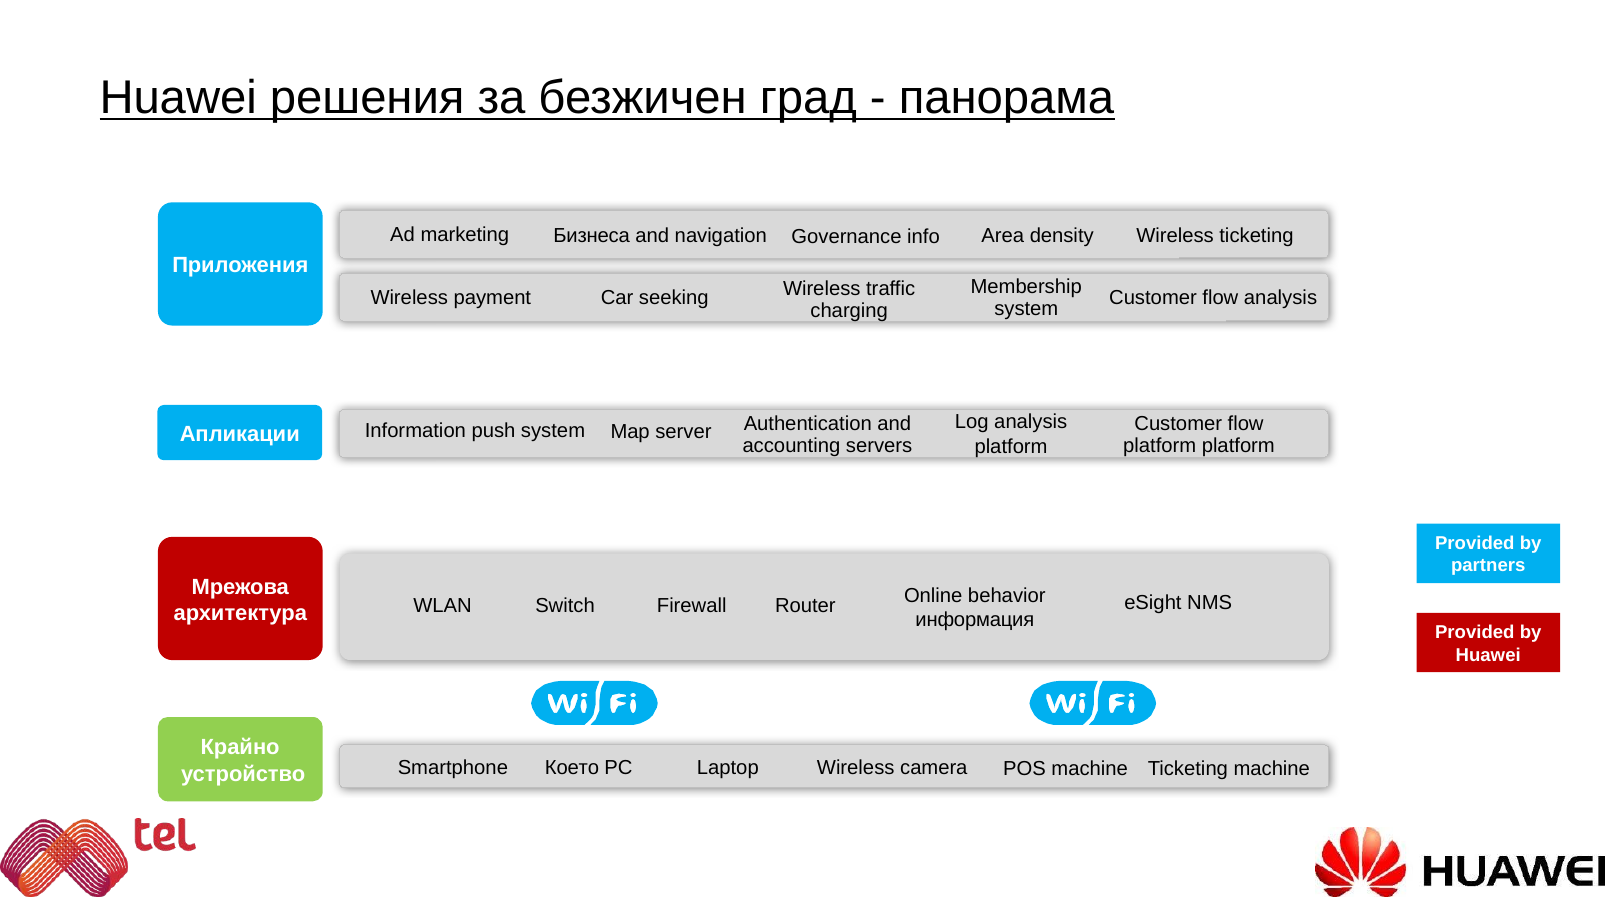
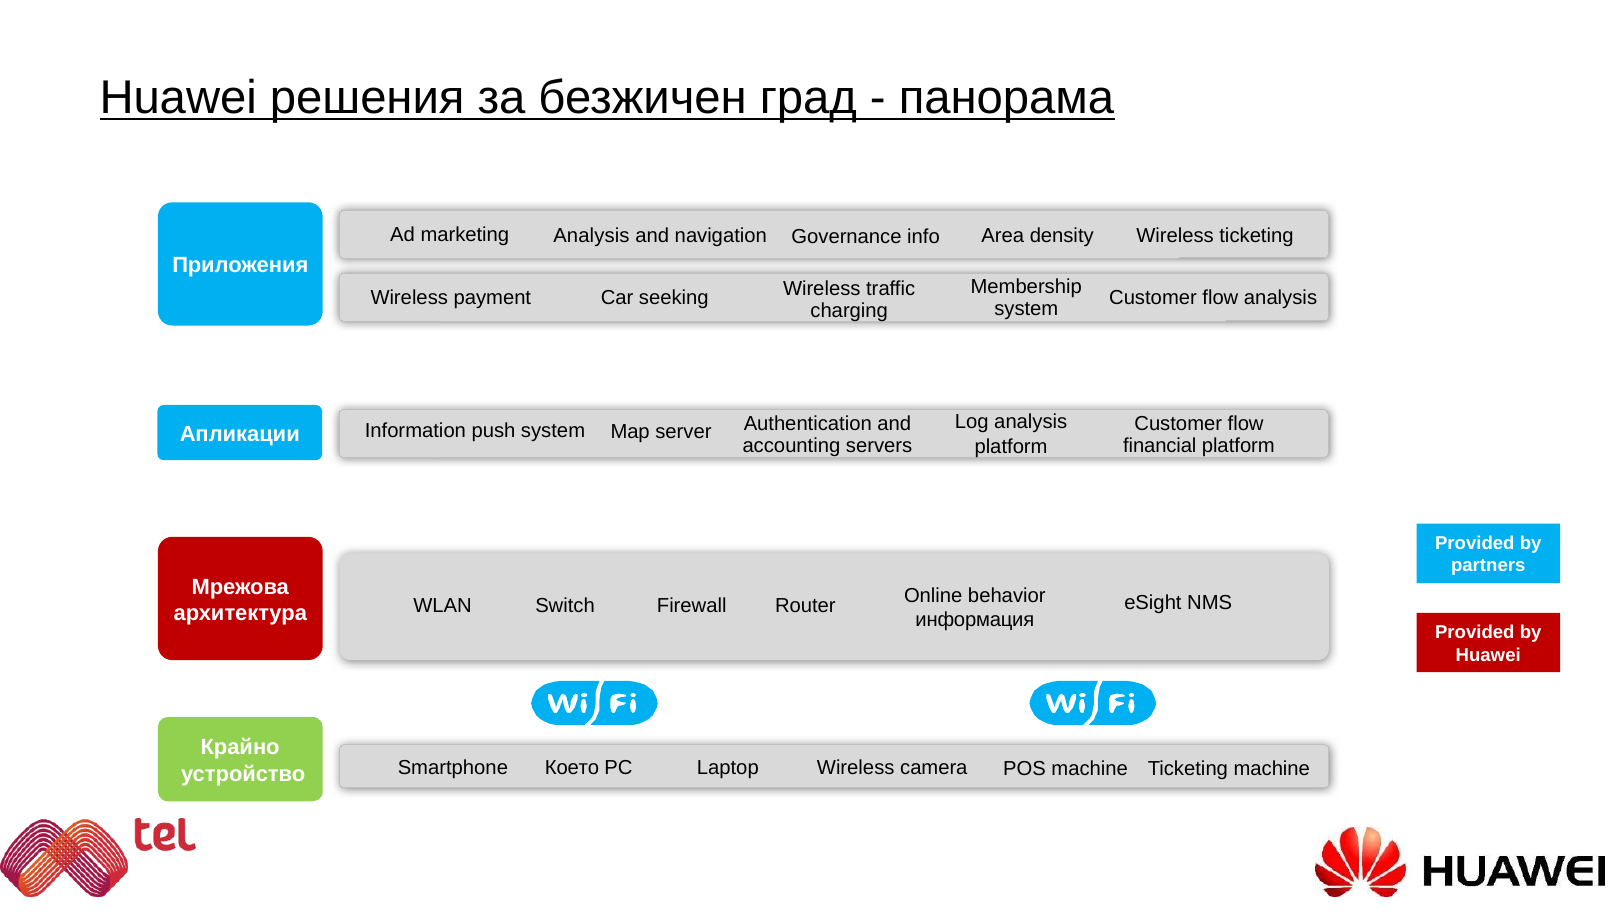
marketing Бизнеса: Бизнеса -> Analysis
platform at (1160, 445): platform -> financial
